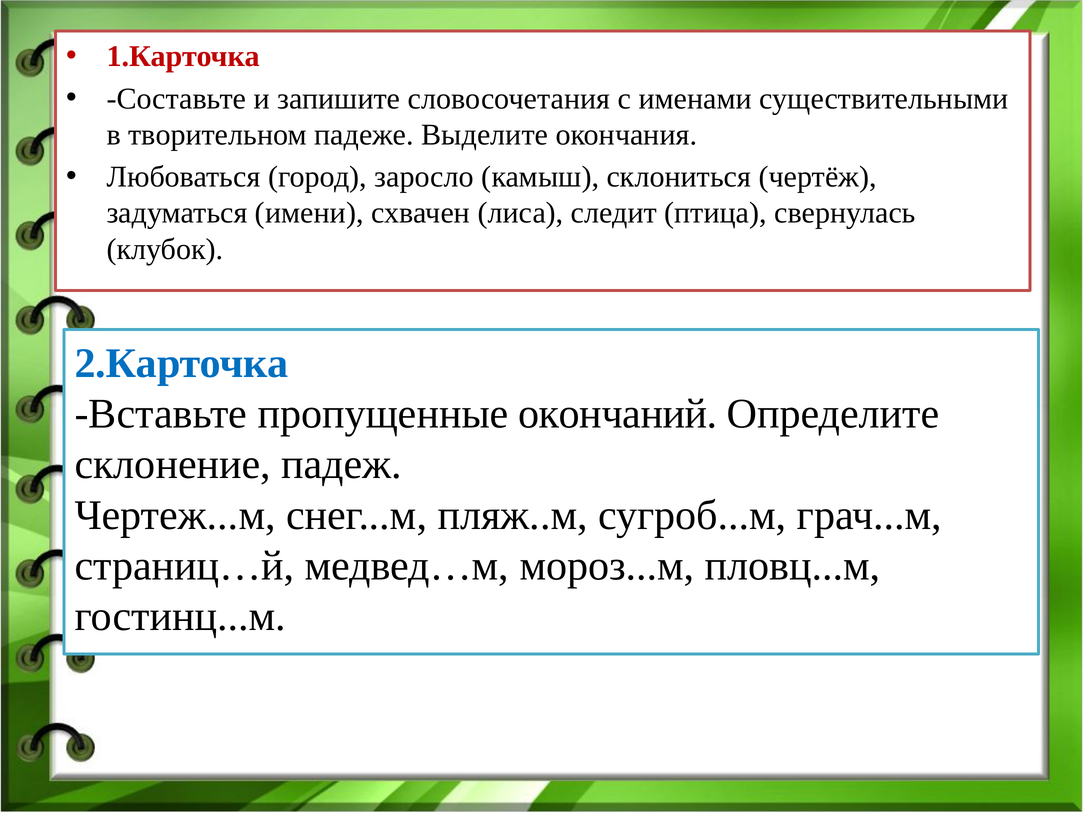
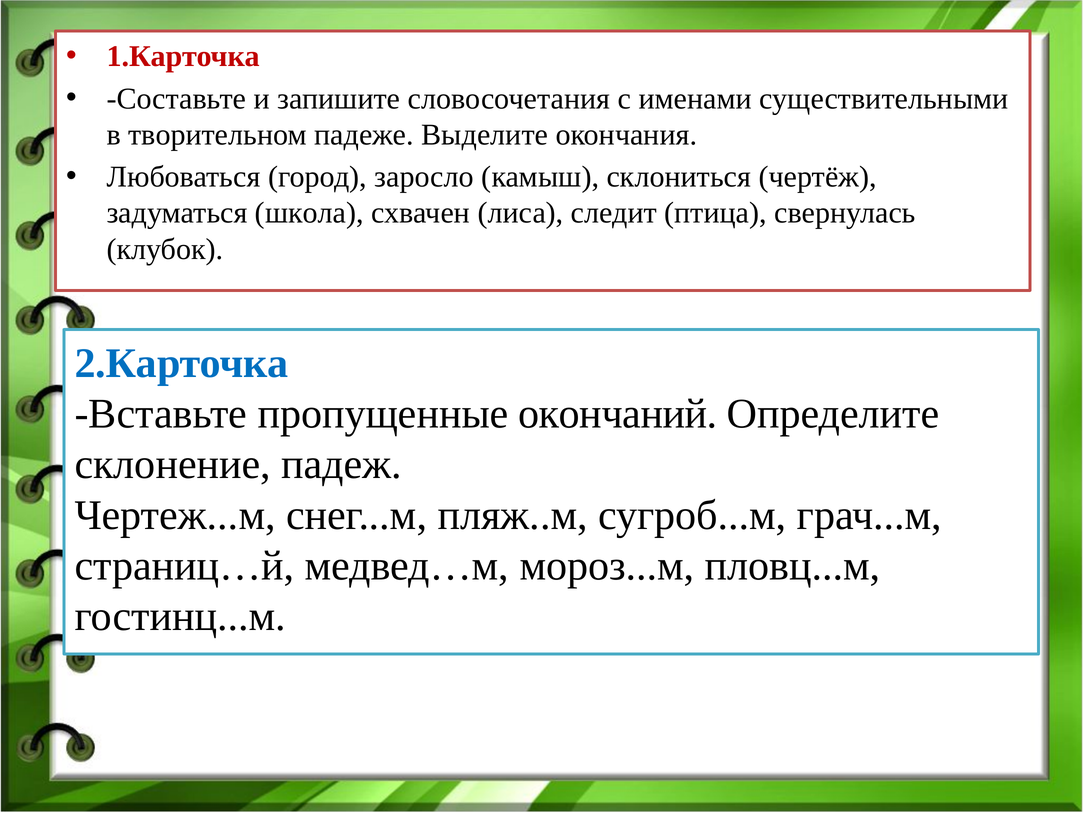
имени: имени -> школа
